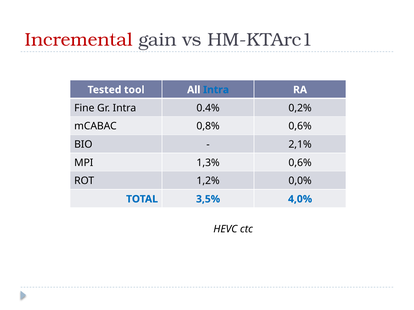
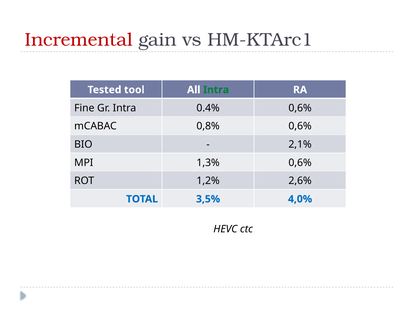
Intra at (216, 90) colour: blue -> green
0.4% 0,2%: 0,2% -> 0,6%
0,0%: 0,0% -> 2,6%
